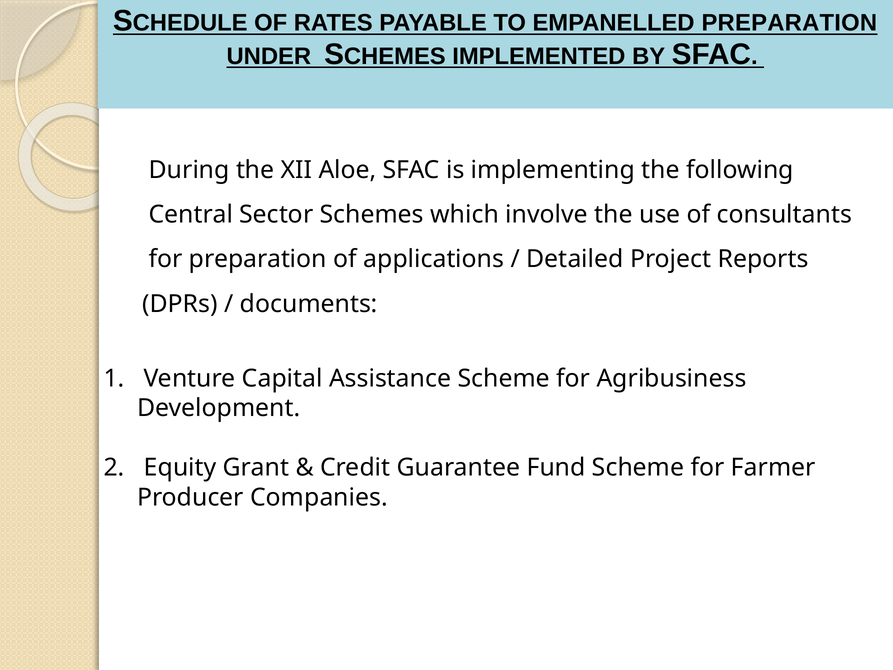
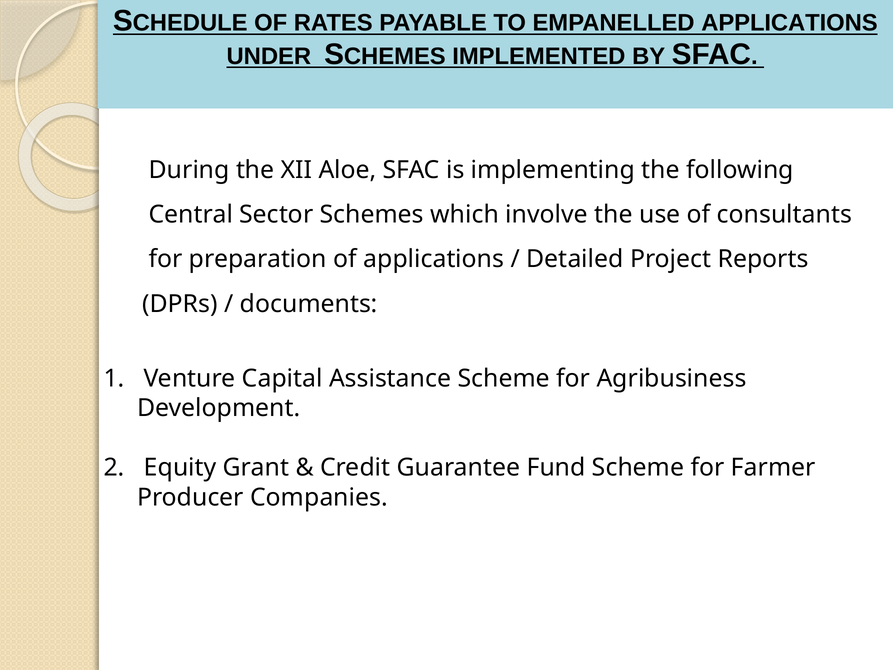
EMPANELLED PREPARATION: PREPARATION -> APPLICATIONS
